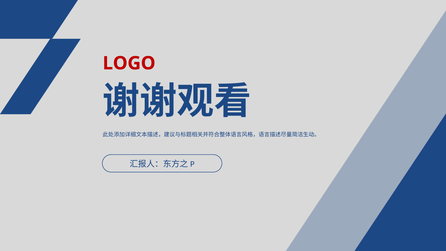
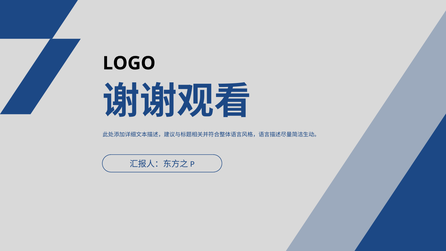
LOGO colour: red -> black
